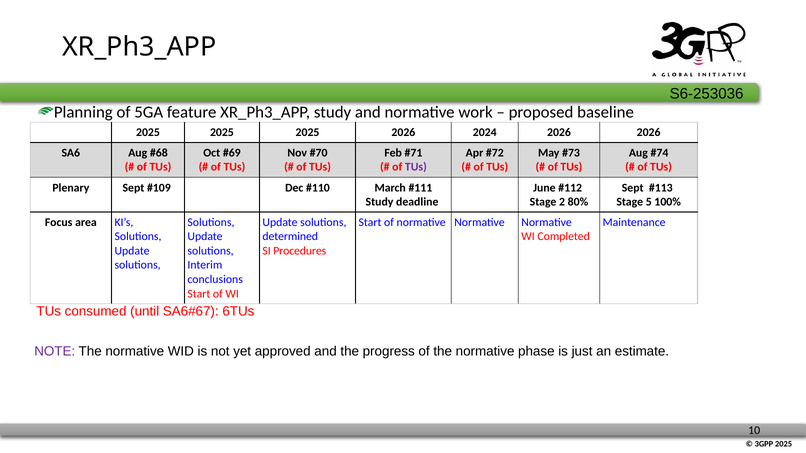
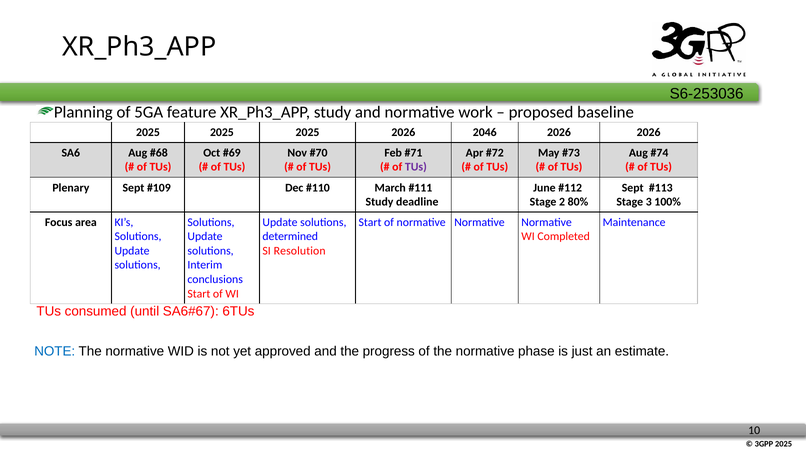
2024: 2024 -> 2046
5: 5 -> 3
Procedures: Procedures -> Resolution
NOTE colour: purple -> blue
